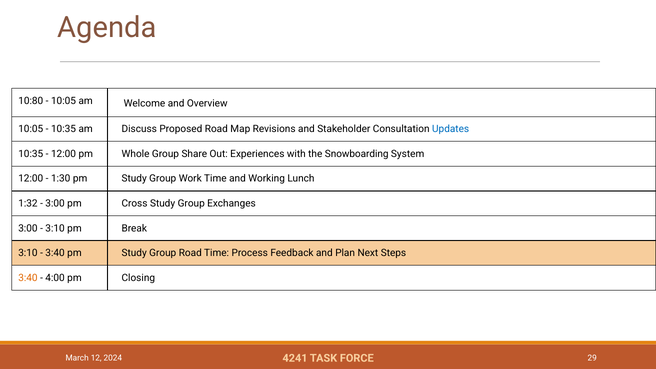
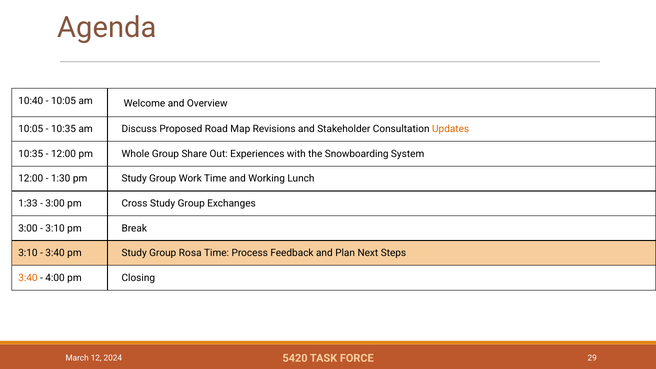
10:80: 10:80 -> 10:40
Updates colour: blue -> orange
1:32: 1:32 -> 1:33
Group Road: Road -> Rosa
4241: 4241 -> 5420
